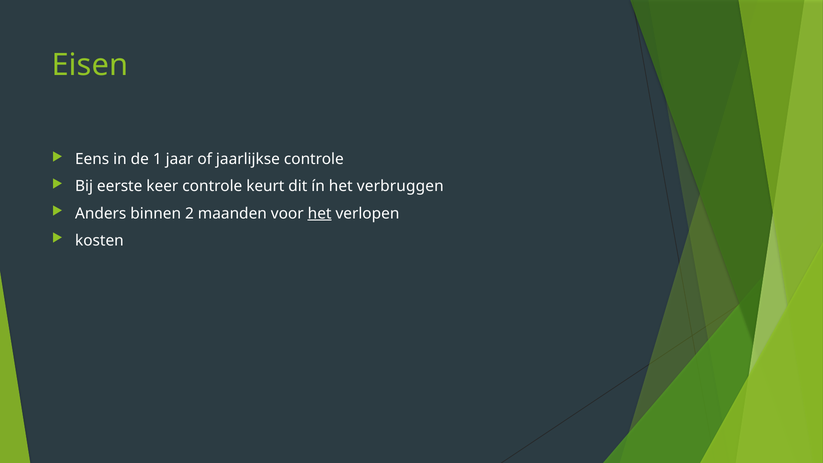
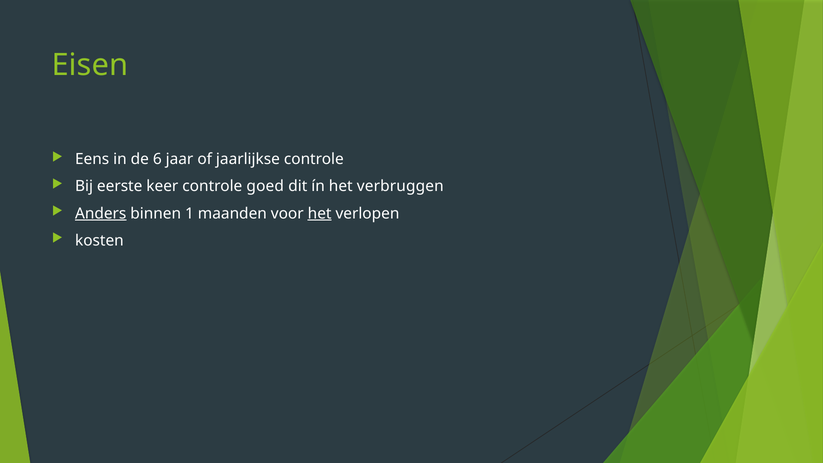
1: 1 -> 6
keurt: keurt -> goed
Anders underline: none -> present
2: 2 -> 1
